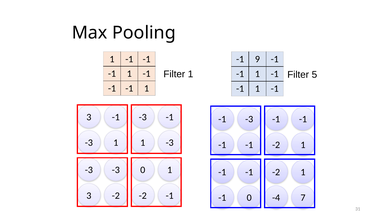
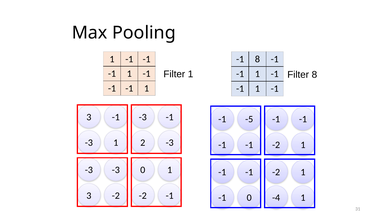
-1 9: 9 -> 8
Filter 5: 5 -> 8
-3 at (249, 119): -3 -> -5
1 1: 1 -> 2
-4 7: 7 -> 1
